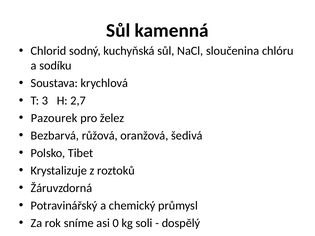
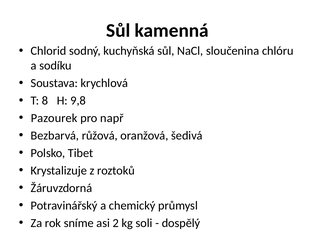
3: 3 -> 8
2,7: 2,7 -> 9,8
želez: želez -> např
0: 0 -> 2
